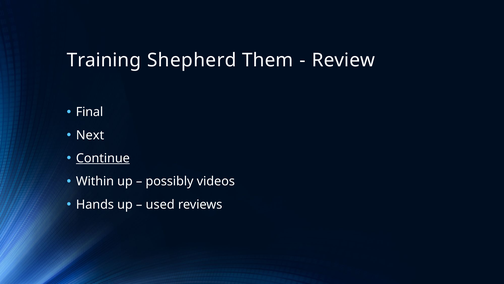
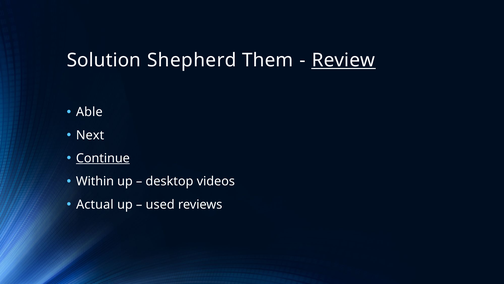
Training: Training -> Solution
Review underline: none -> present
Final: Final -> Able
possibly: possibly -> desktop
Hands: Hands -> Actual
